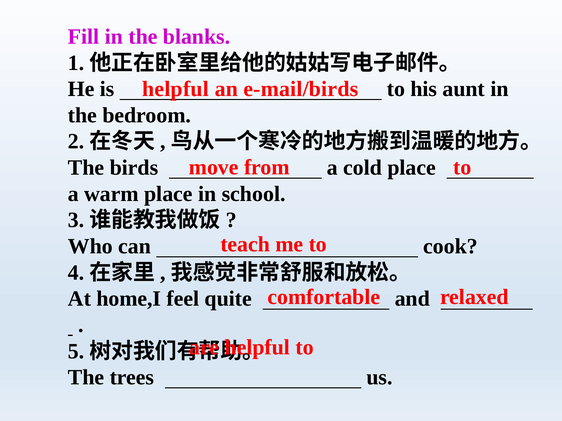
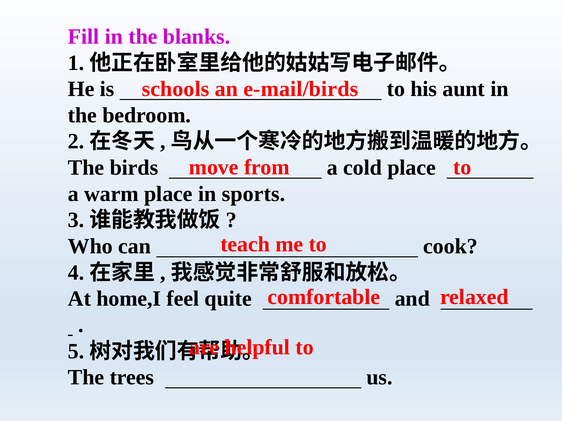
helpful at (176, 89): helpful -> schools
school: school -> sports
